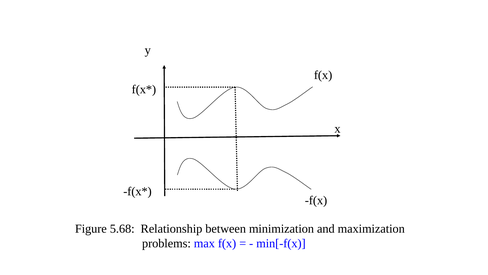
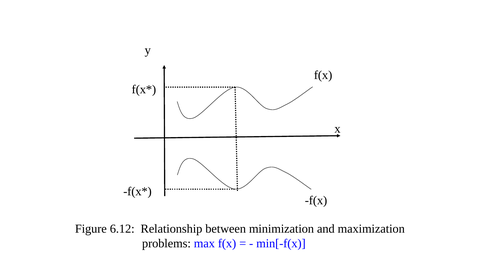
5.68: 5.68 -> 6.12
